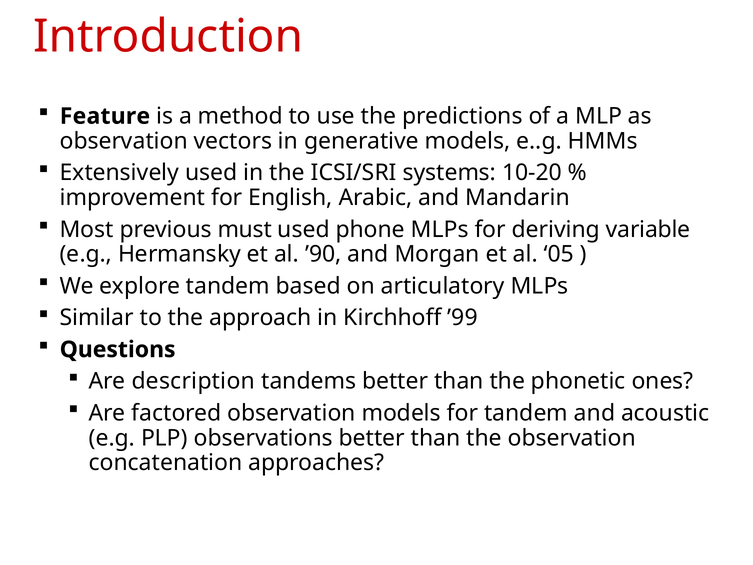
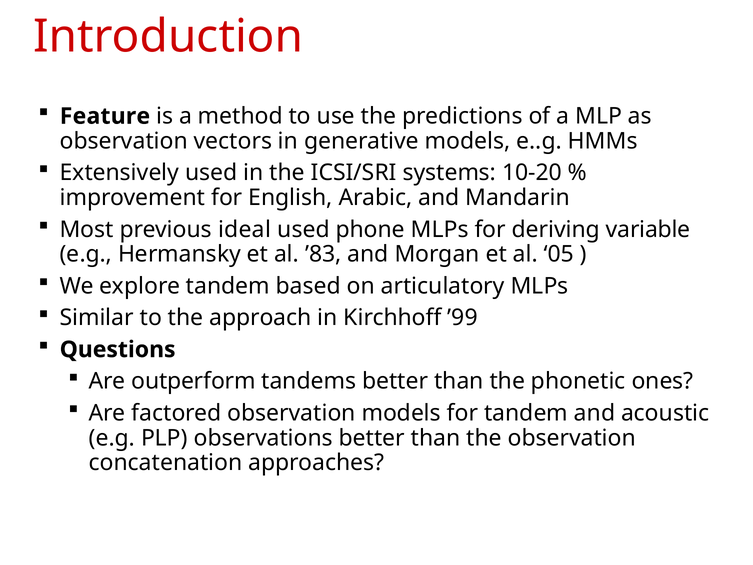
must: must -> ideal
’90: ’90 -> ’83
description: description -> outperform
